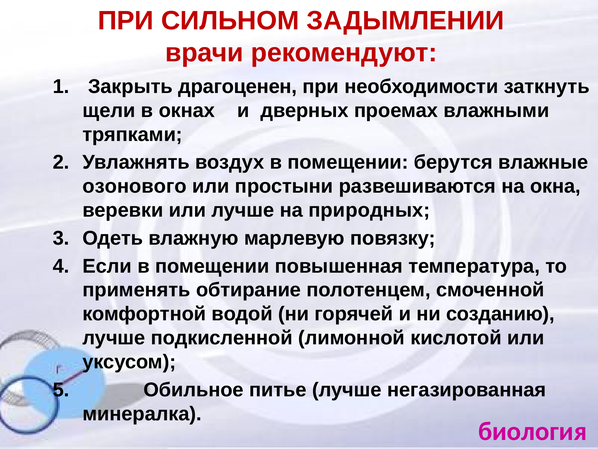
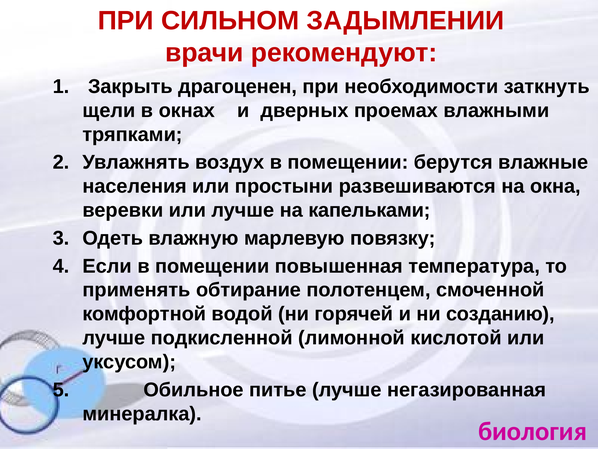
озонового: озонового -> населения
природных: природных -> капельками
